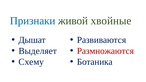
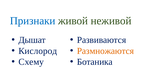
хвойные: хвойные -> неживой
Выделяет: Выделяет -> Кислород
Размножаются colour: red -> orange
